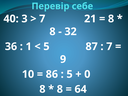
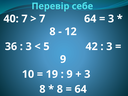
40 3: 3 -> 7
7 21: 21 -> 64
8 at (111, 19): 8 -> 3
32: 32 -> 12
1 at (29, 47): 1 -> 3
87: 87 -> 42
7 at (109, 47): 7 -> 3
86: 86 -> 19
5 at (70, 74): 5 -> 9
0 at (87, 74): 0 -> 3
